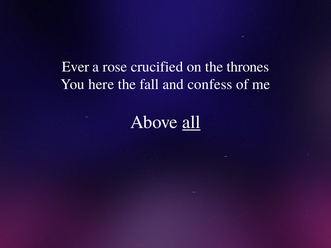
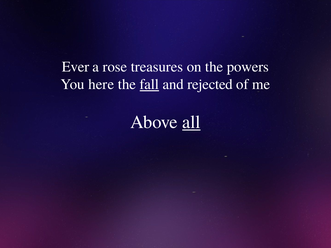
crucified: crucified -> treasures
thrones: thrones -> powers
fall underline: none -> present
confess: confess -> rejected
